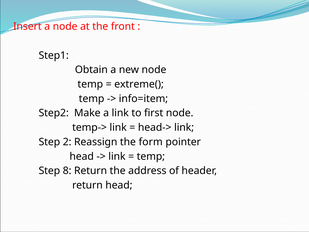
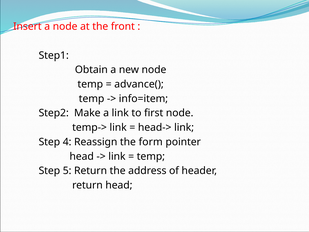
extreme(: extreme( -> advance(
2: 2 -> 4
8: 8 -> 5
